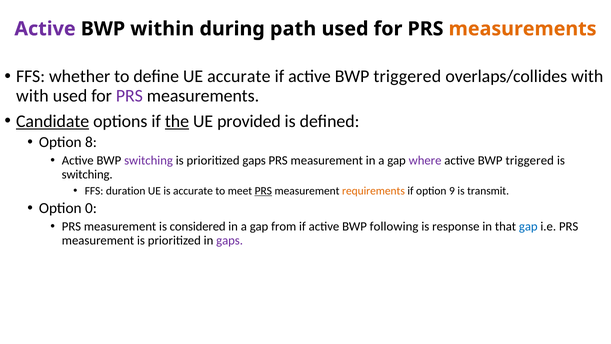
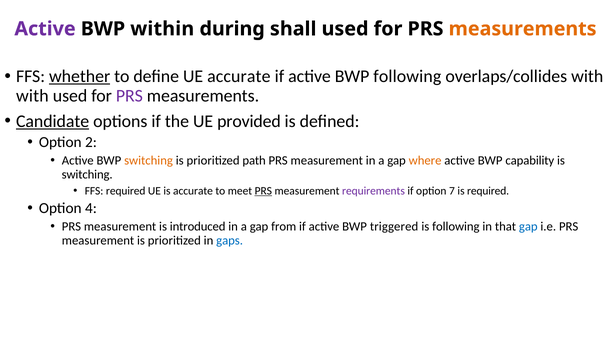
path: path -> shall
whether underline: none -> present
if active BWP triggered: triggered -> following
the underline: present -> none
8: 8 -> 2
switching at (149, 161) colour: purple -> orange
prioritized gaps: gaps -> path
where colour: purple -> orange
triggered at (530, 161): triggered -> capability
FFS duration: duration -> required
requirements colour: orange -> purple
9: 9 -> 7
is transmit: transmit -> required
0: 0 -> 4
considered: considered -> introduced
following: following -> triggered
is response: response -> following
gaps at (230, 240) colour: purple -> blue
